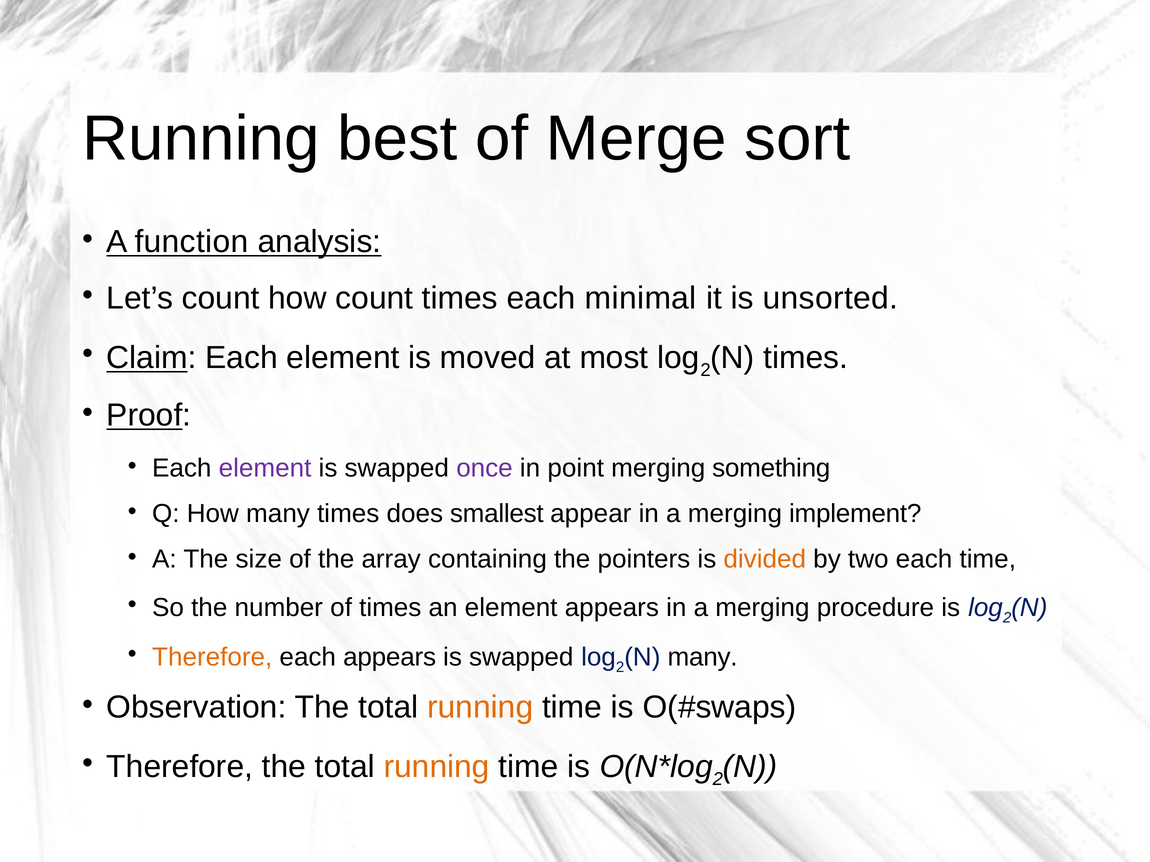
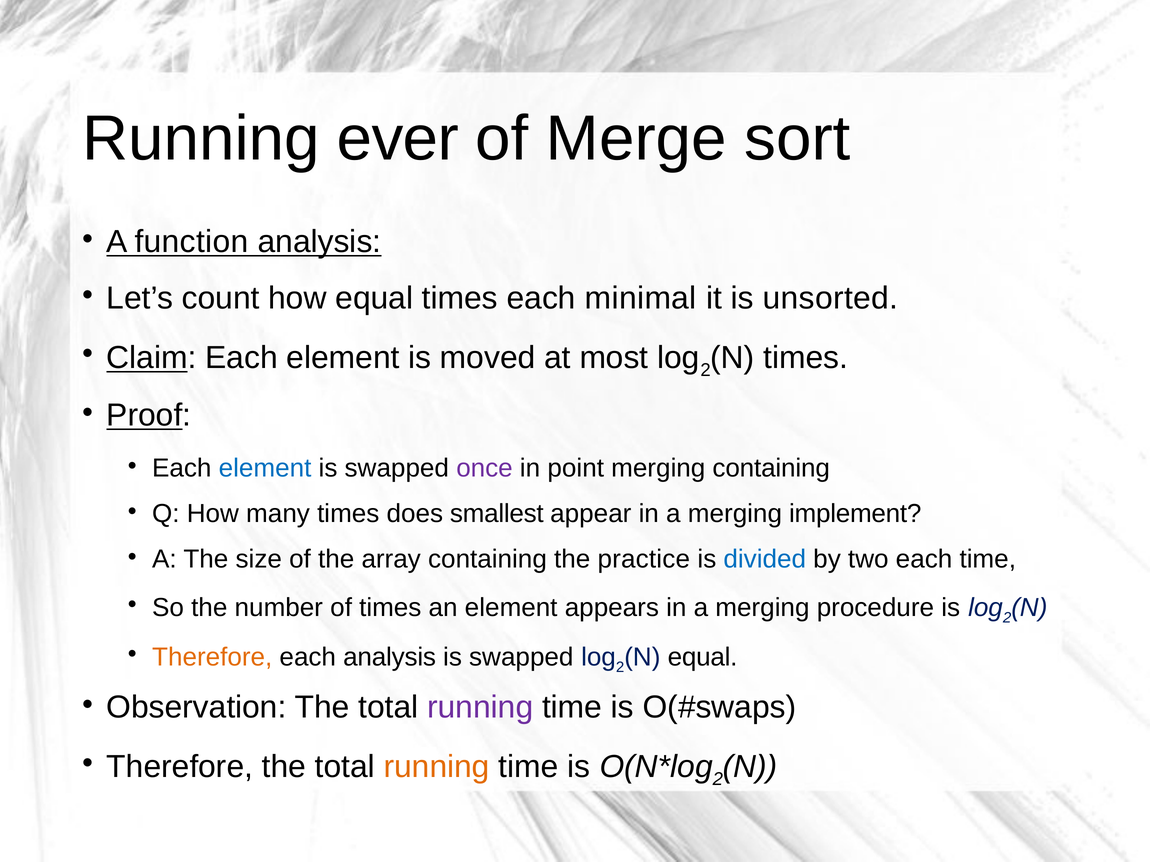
best: best -> ever
how count: count -> equal
element at (265, 468) colour: purple -> blue
merging something: something -> containing
pointers: pointers -> practice
divided colour: orange -> blue
each appears: appears -> analysis
many at (703, 658): many -> equal
running at (480, 708) colour: orange -> purple
